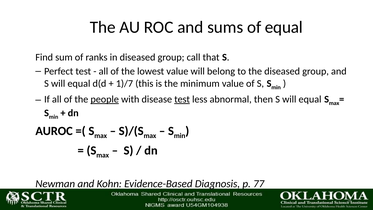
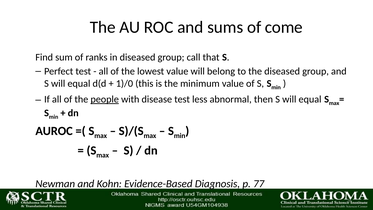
of equal: equal -> come
1)/7: 1)/7 -> 1)/0
test at (182, 99) underline: present -> none
